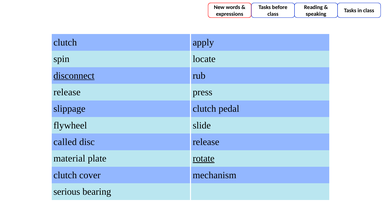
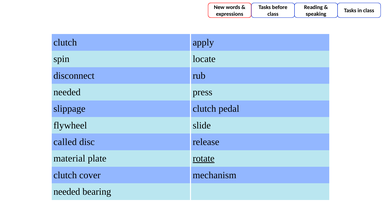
disconnect underline: present -> none
release at (67, 92): release -> needed
serious at (67, 192): serious -> needed
